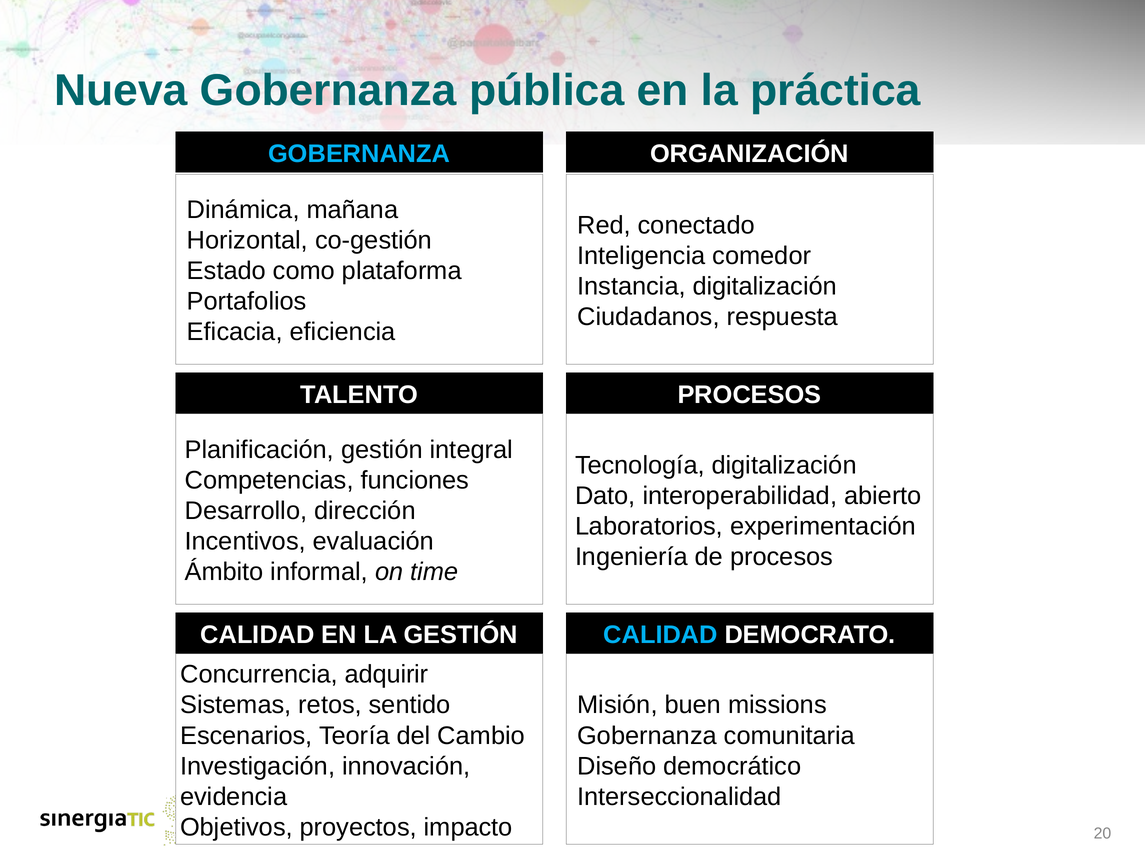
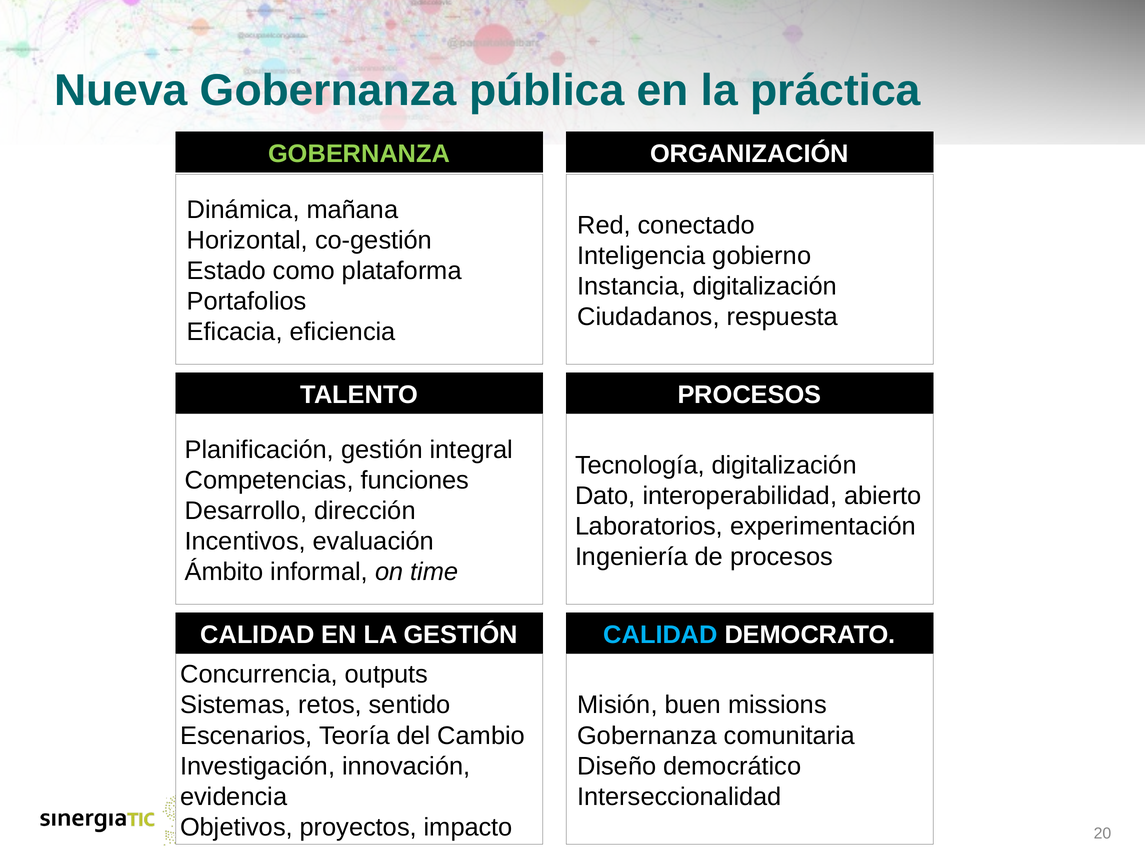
GOBERNANZA at (359, 154) colour: light blue -> light green
comedor: comedor -> gobierno
adquirir: adquirir -> outputs
